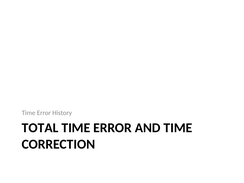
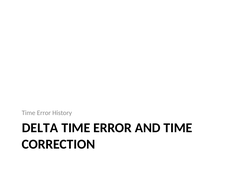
TOTAL: TOTAL -> DELTA
